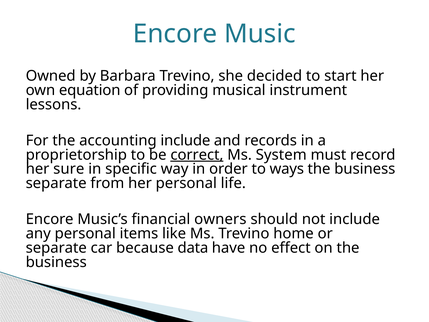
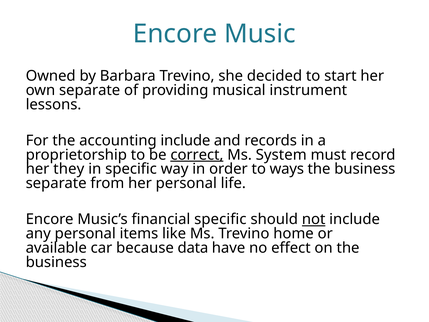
own equation: equation -> separate
sure: sure -> they
financial owners: owners -> specific
not underline: none -> present
separate at (56, 248): separate -> available
